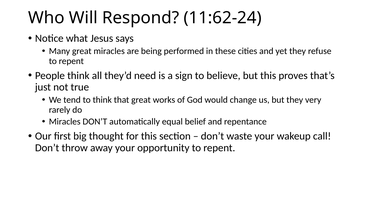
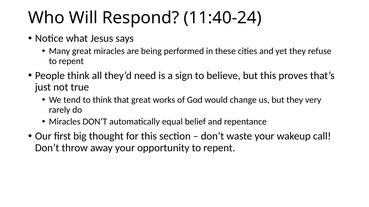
11:62-24: 11:62-24 -> 11:40-24
